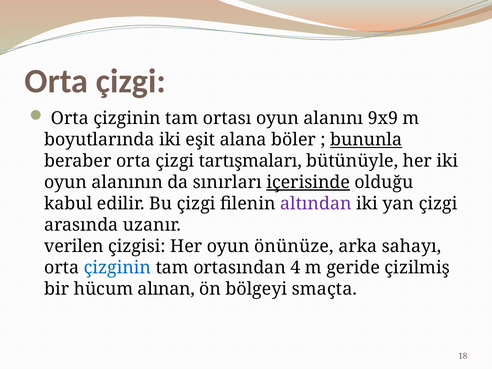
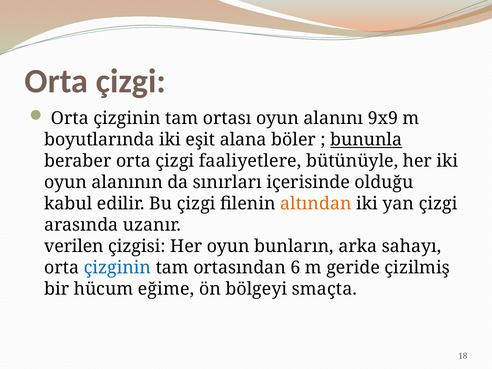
tartışmaları: tartışmaları -> faaliyetlere
içerisinde underline: present -> none
altından colour: purple -> orange
önünüze: önünüze -> bunların
4: 4 -> 6
alınan: alınan -> eğime
